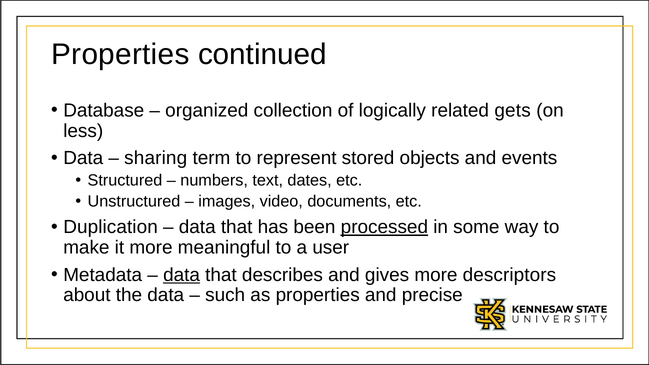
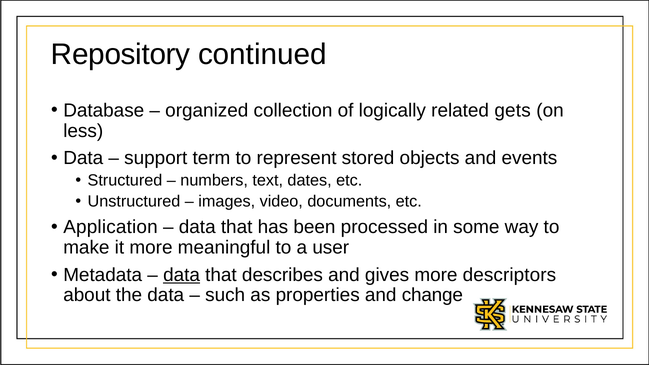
Properties at (120, 55): Properties -> Repository
sharing: sharing -> support
Duplication: Duplication -> Application
processed underline: present -> none
precise: precise -> change
